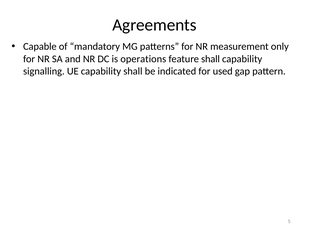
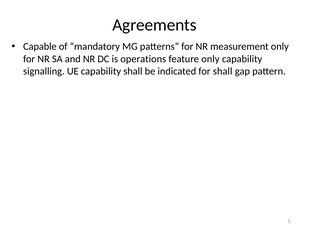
feature shall: shall -> only
for used: used -> shall
